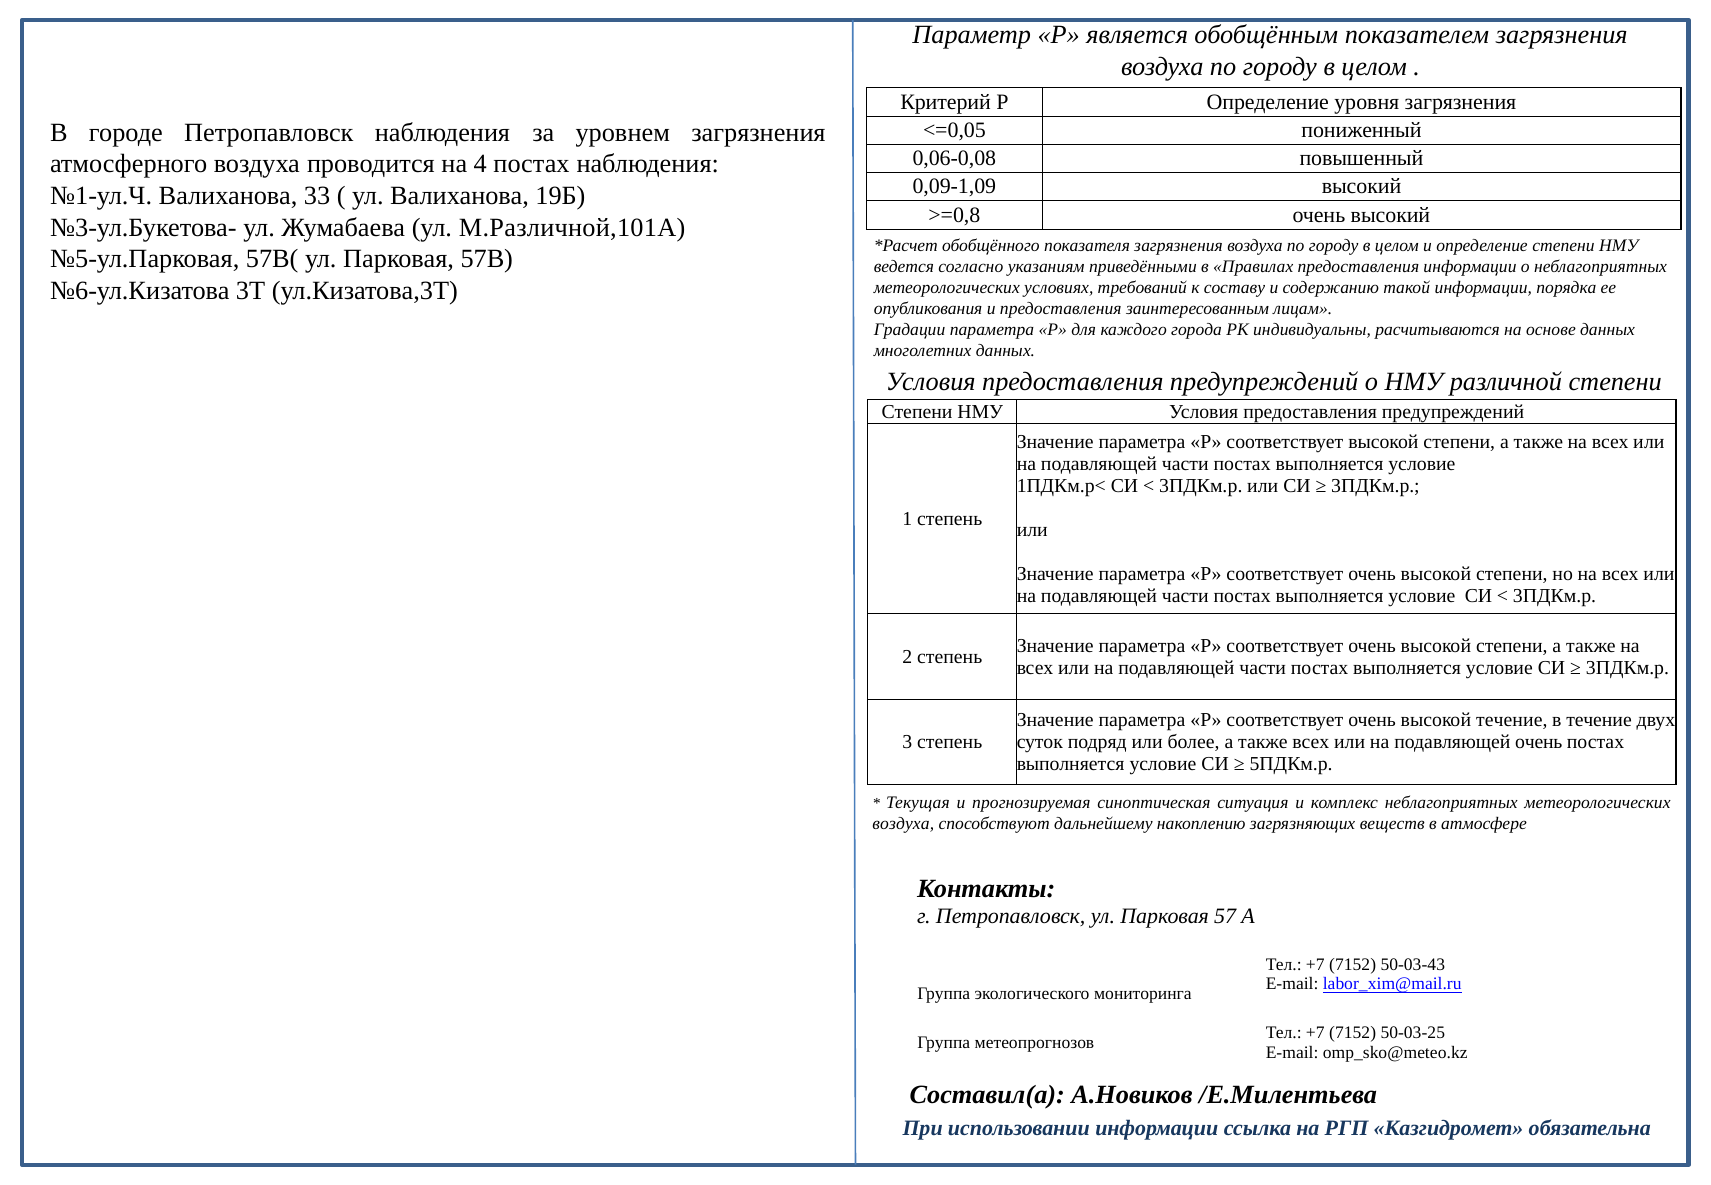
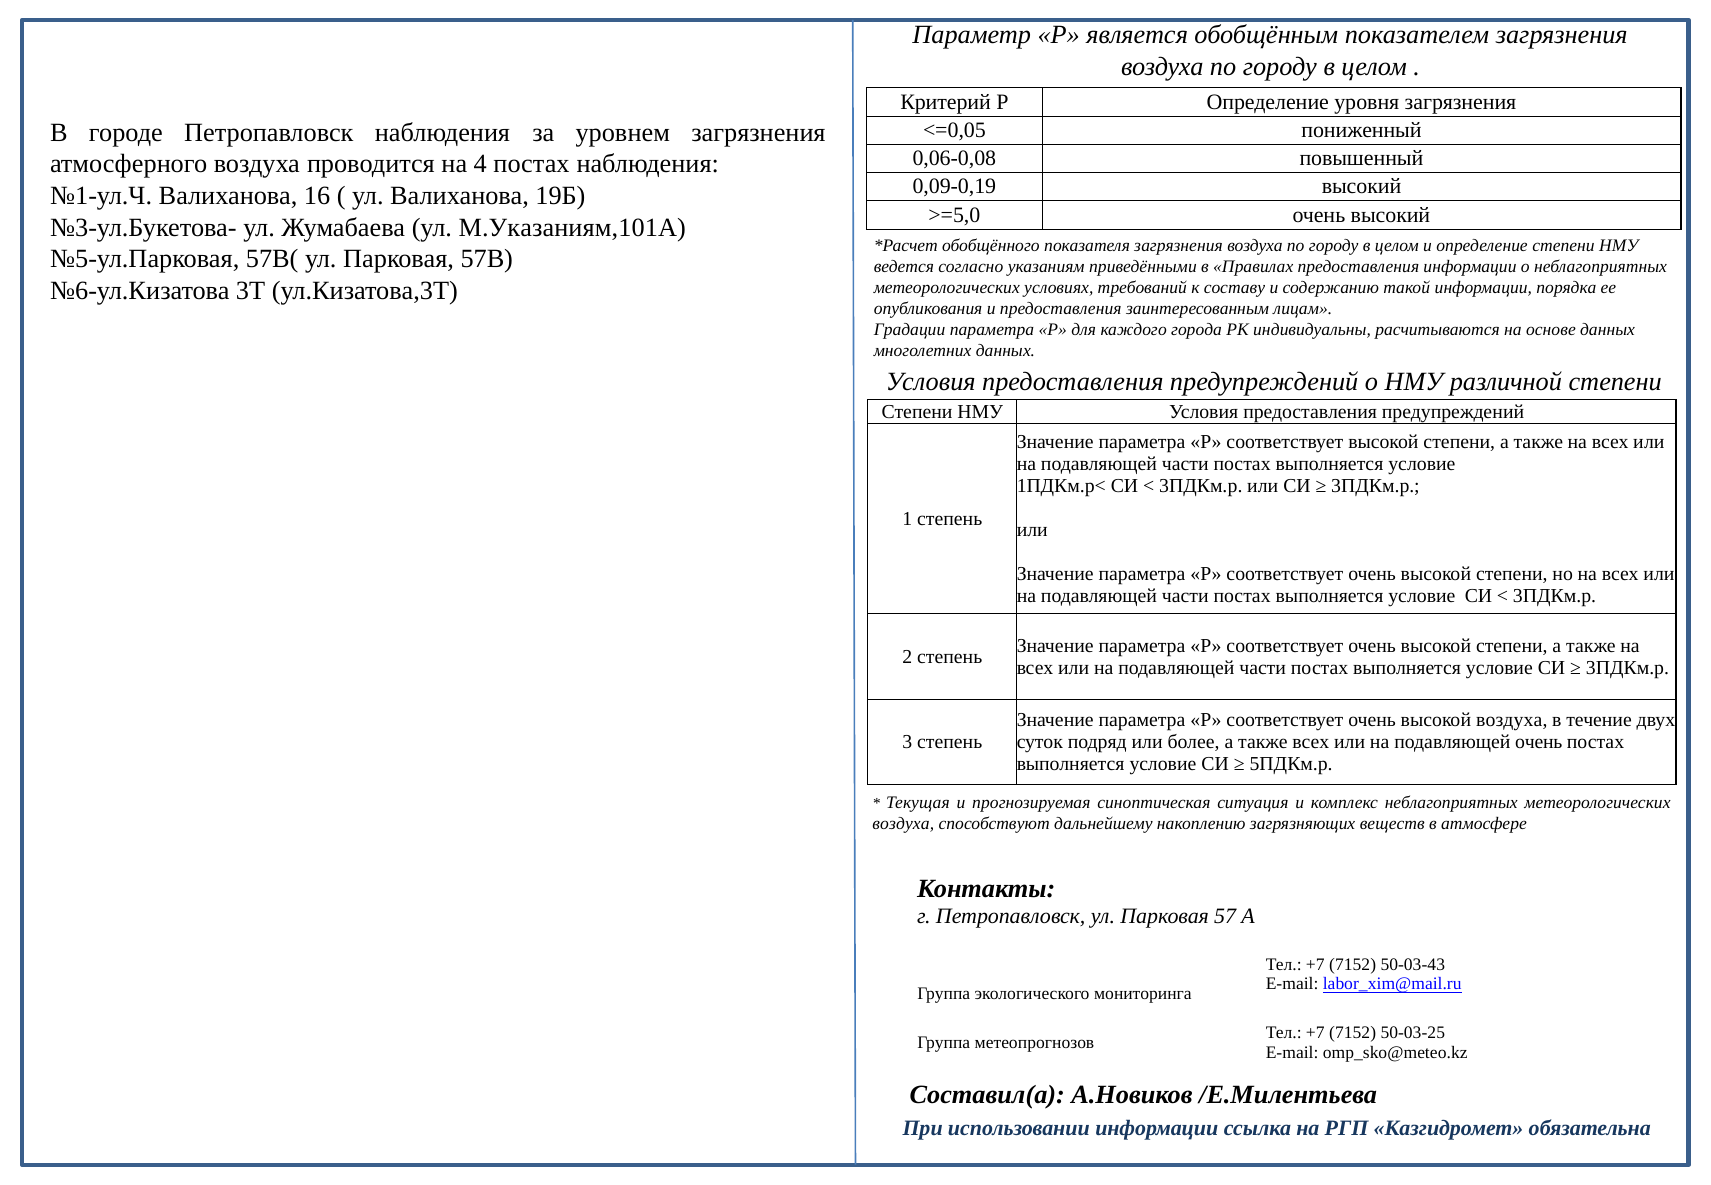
0,09-1,09: 0,09-1,09 -> 0,09-0,19
33: 33 -> 16
>=0,8: >=0,8 -> >=5,0
М.Различной,101А: М.Различной,101А -> М.Указаниям,101А
высокой течение: течение -> воздуха
